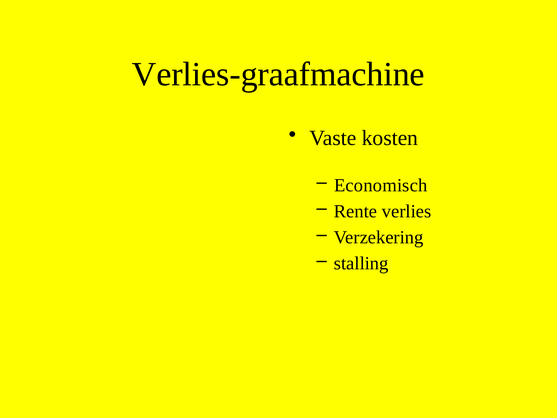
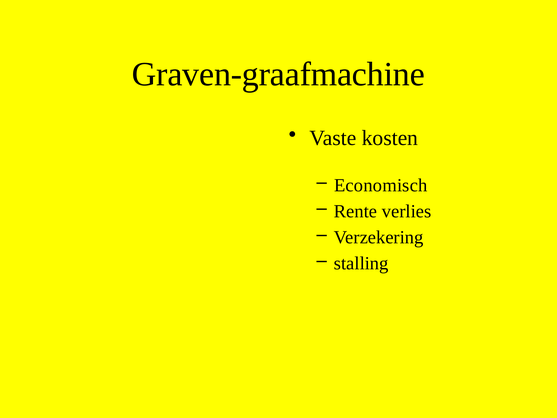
Verlies-graafmachine: Verlies-graafmachine -> Graven-graafmachine
